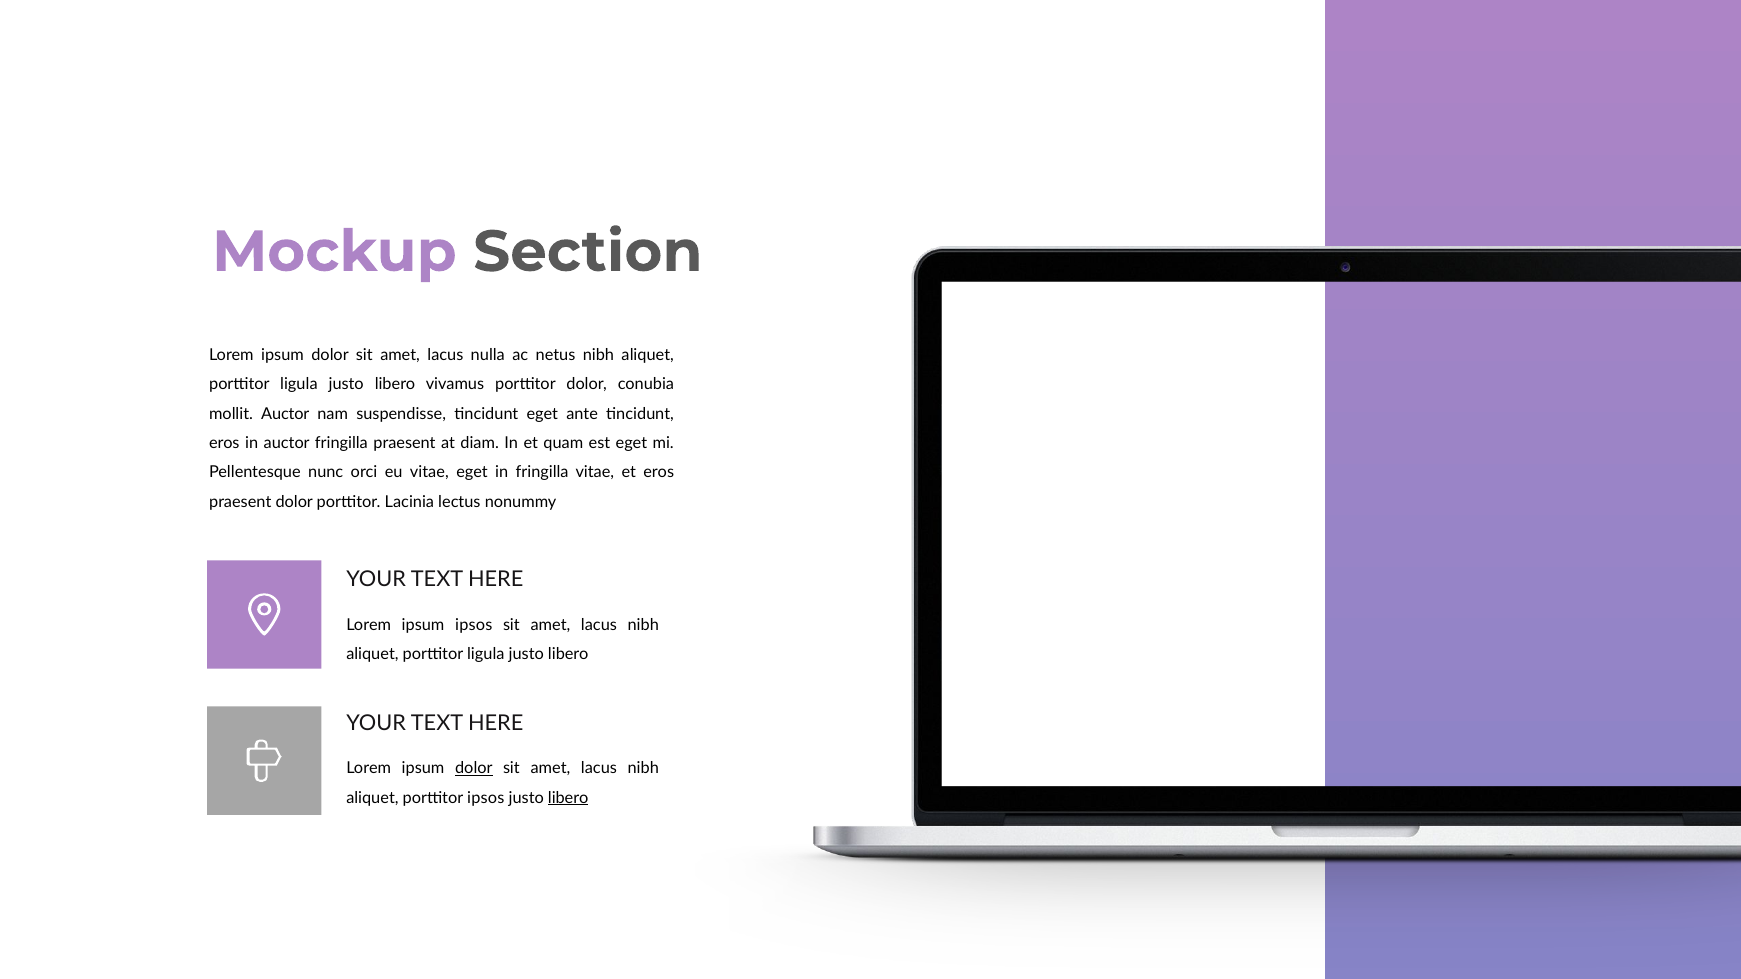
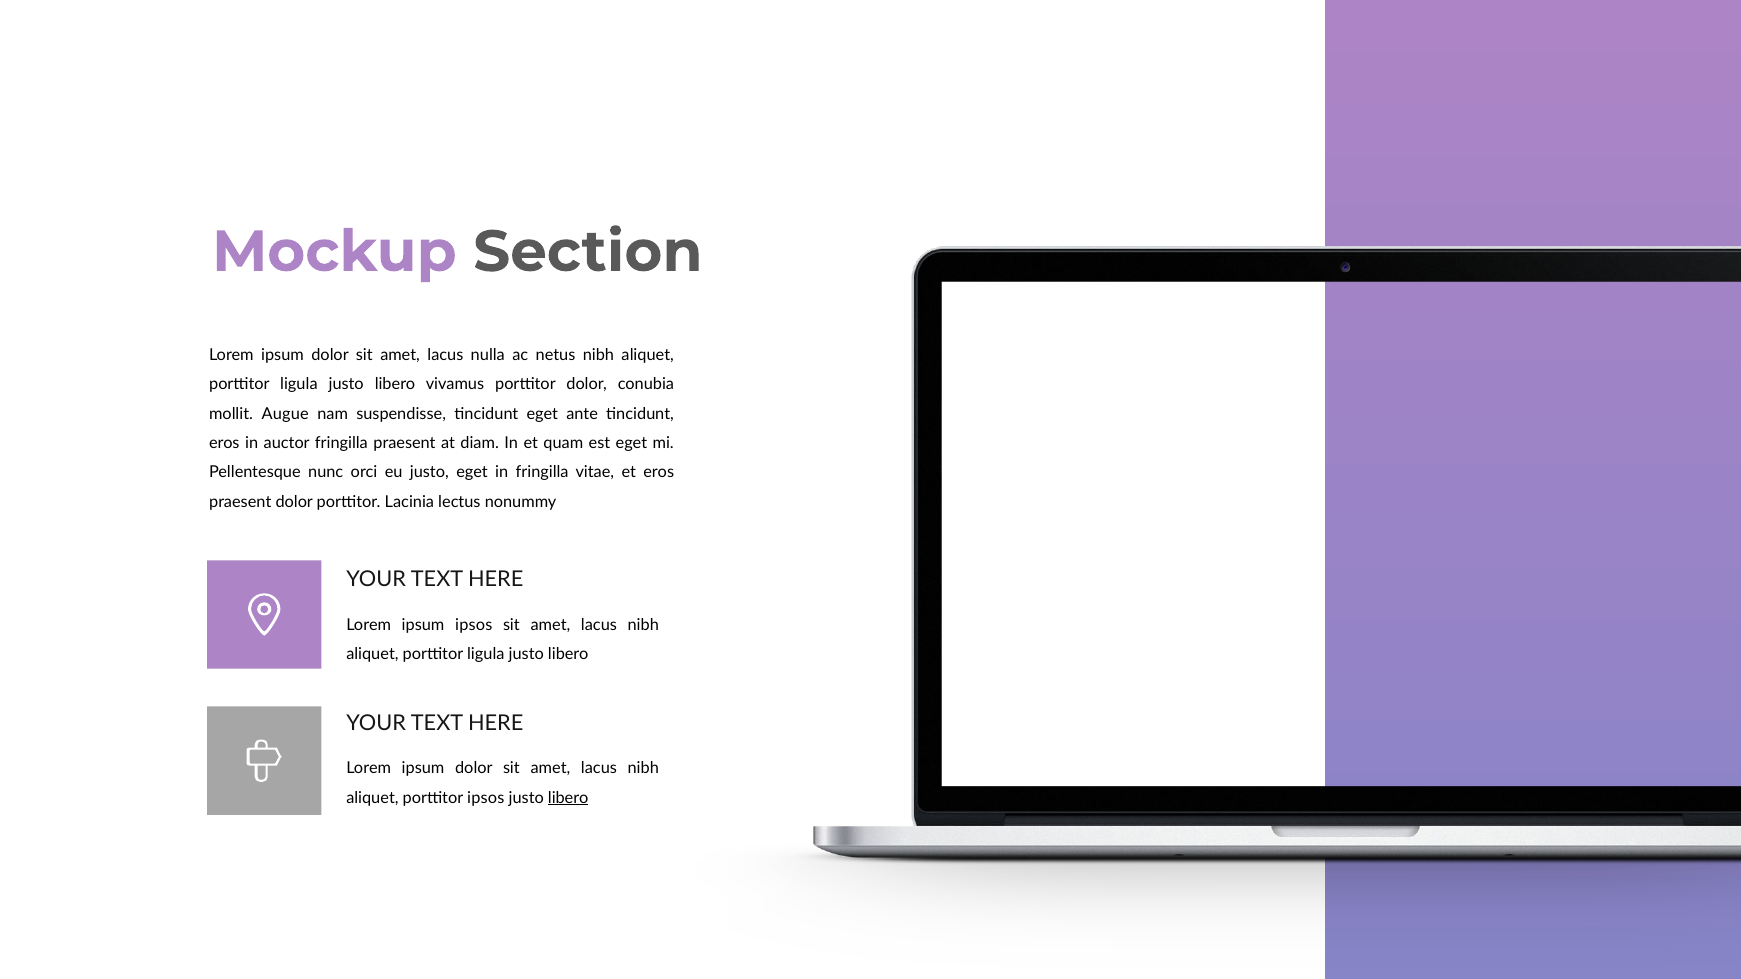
mollit Auctor: Auctor -> Augue
eu vitae: vitae -> justo
dolor at (474, 769) underline: present -> none
